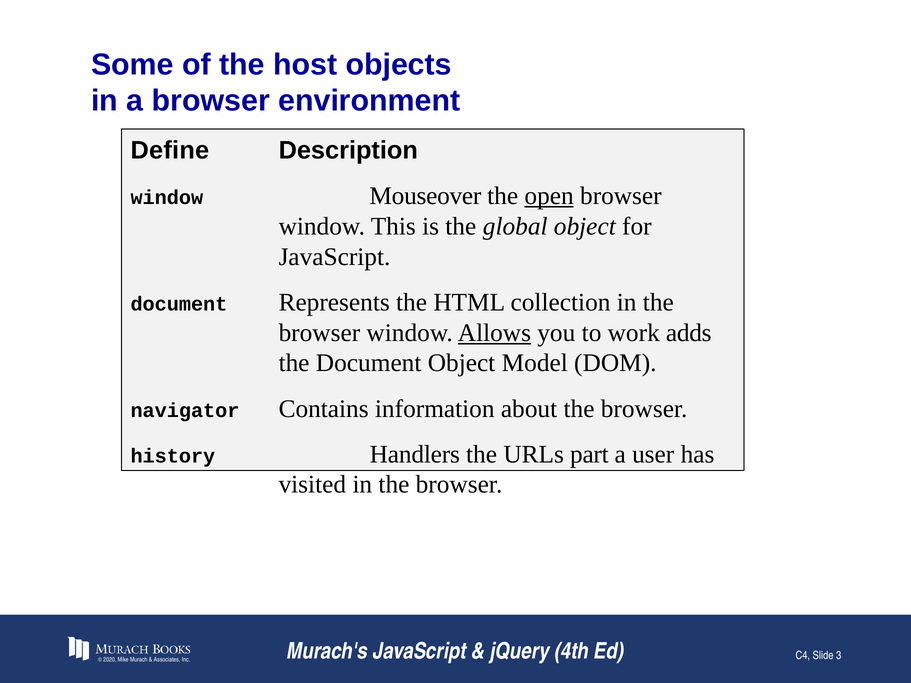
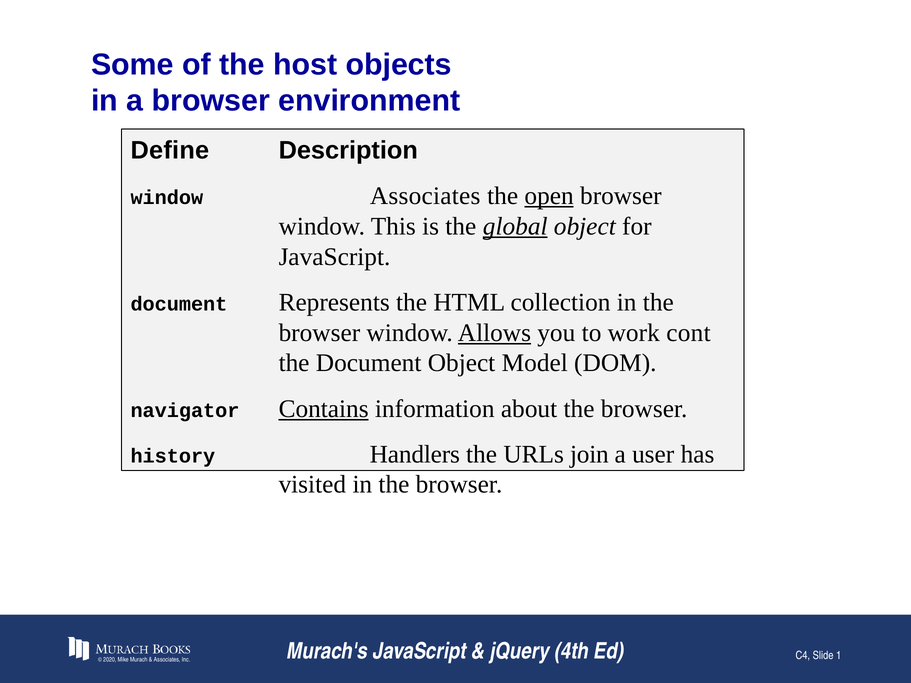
window Mouseover: Mouseover -> Associates
global underline: none -> present
adds: adds -> cont
Contains underline: none -> present
part: part -> join
3: 3 -> 1
